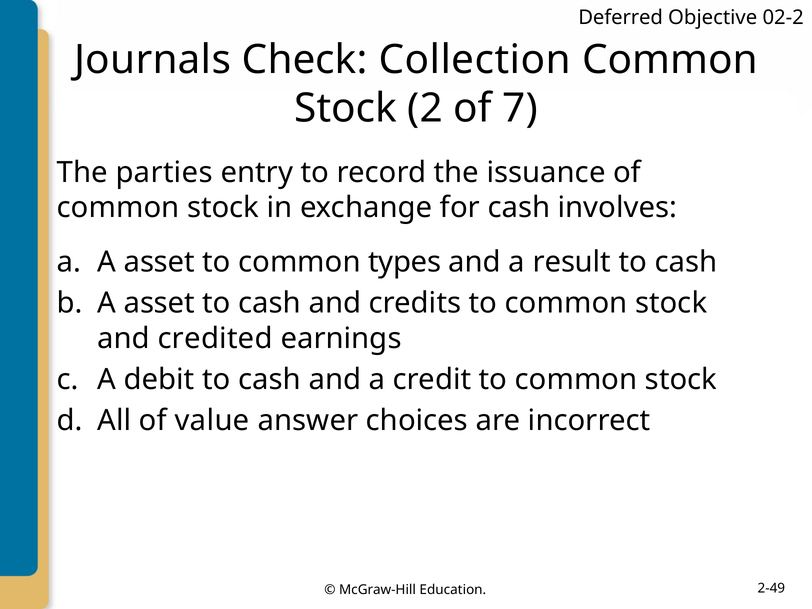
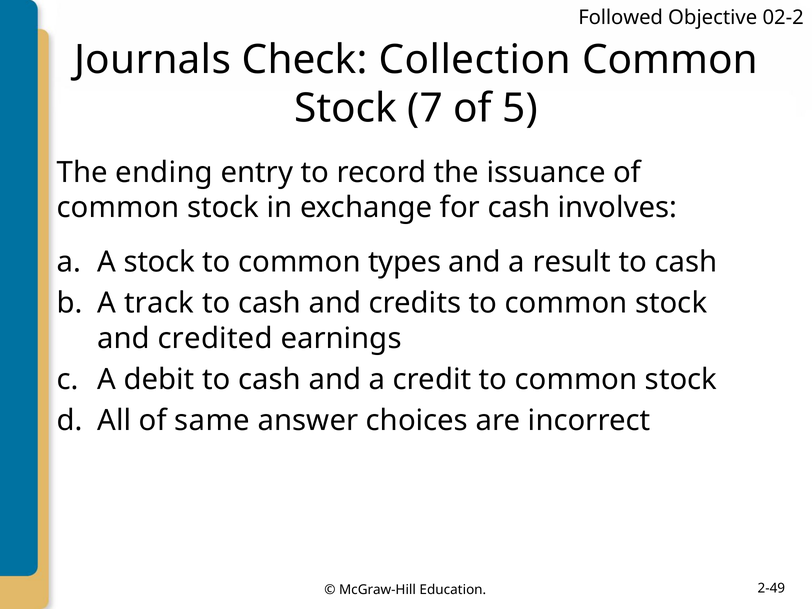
Deferred: Deferred -> Followed
2: 2 -> 7
7: 7 -> 5
parties: parties -> ending
a A asset: asset -> stock
asset at (159, 303): asset -> track
value: value -> same
